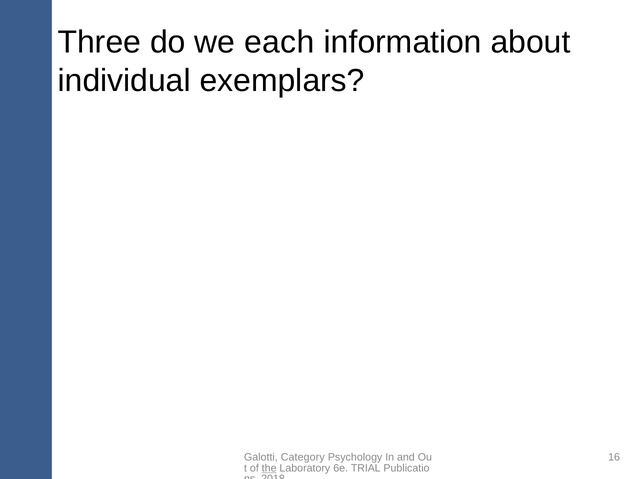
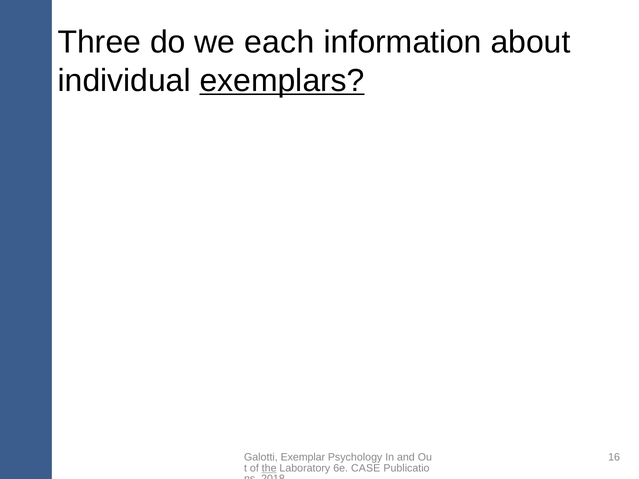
exemplars underline: none -> present
Category: Category -> Exemplar
TRIAL: TRIAL -> CASE
